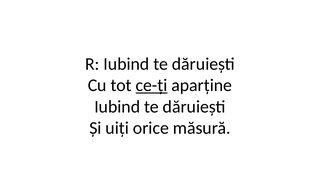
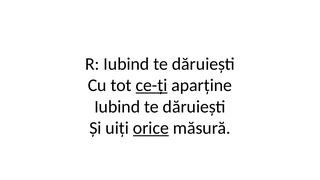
orice underline: none -> present
